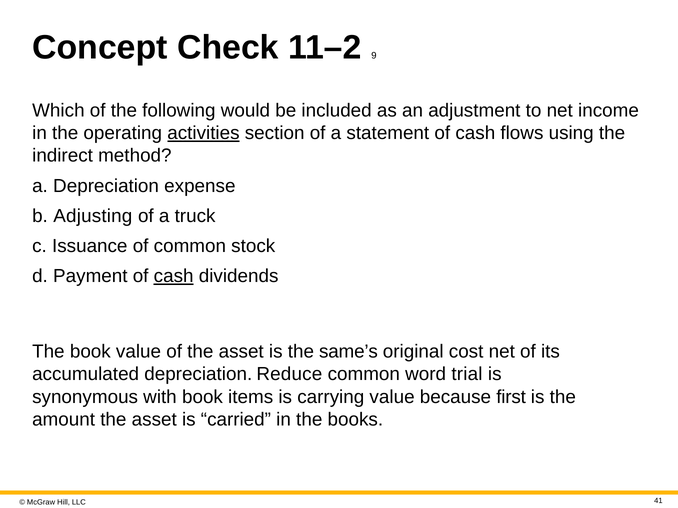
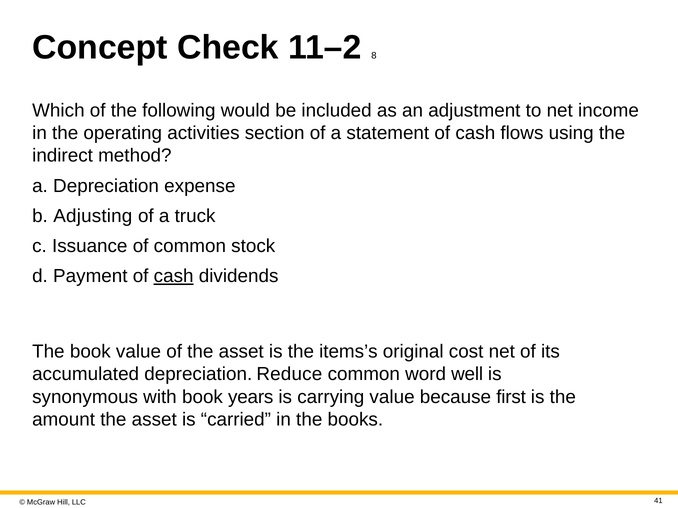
9: 9 -> 8
activities underline: present -> none
same’s: same’s -> items’s
trial: trial -> well
items: items -> years
